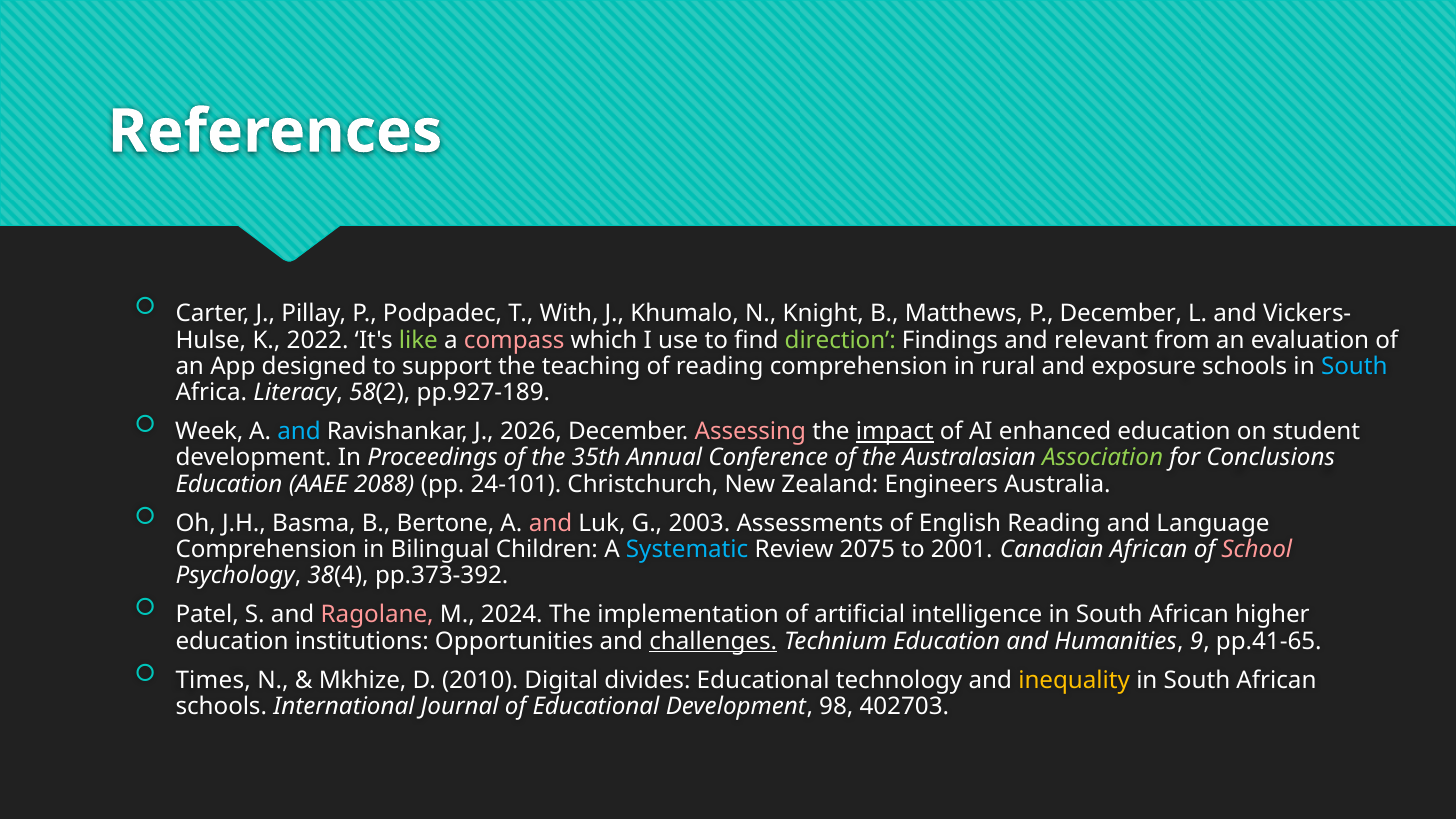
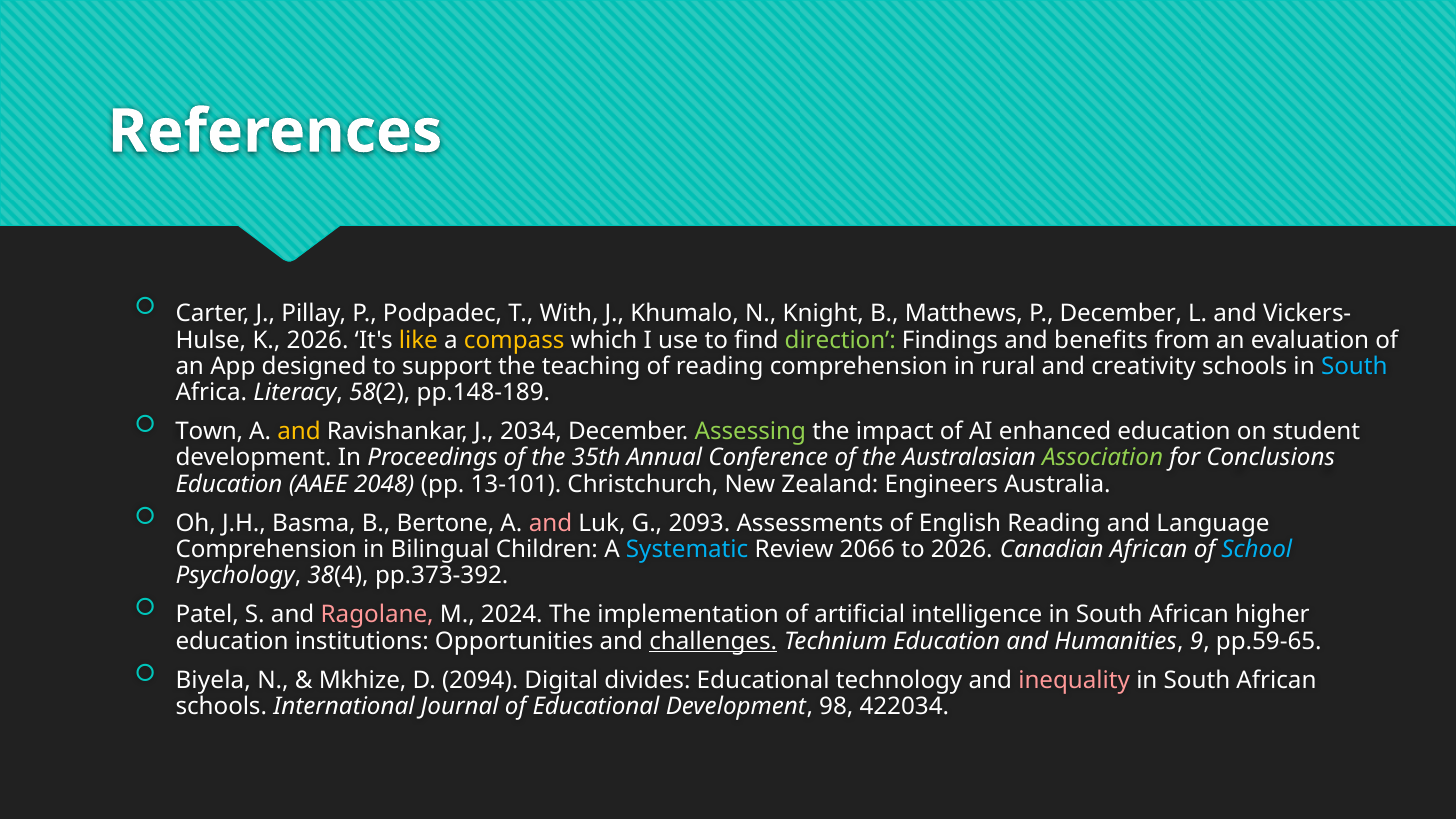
K 2022: 2022 -> 2026
like colour: light green -> yellow
compass colour: pink -> yellow
relevant: relevant -> benefits
exposure: exposure -> creativity
pp.927-189: pp.927-189 -> pp.148-189
Week: Week -> Town
and at (299, 432) colour: light blue -> yellow
2026: 2026 -> 2034
Assessing colour: pink -> light green
impact underline: present -> none
2088: 2088 -> 2048
24-101: 24-101 -> 13-101
2003: 2003 -> 2093
2075: 2075 -> 2066
to 2001: 2001 -> 2026
School colour: pink -> light blue
pp.41-65: pp.41-65 -> pp.59-65
Times: Times -> Biyela
2010: 2010 -> 2094
inequality colour: yellow -> pink
402703: 402703 -> 422034
